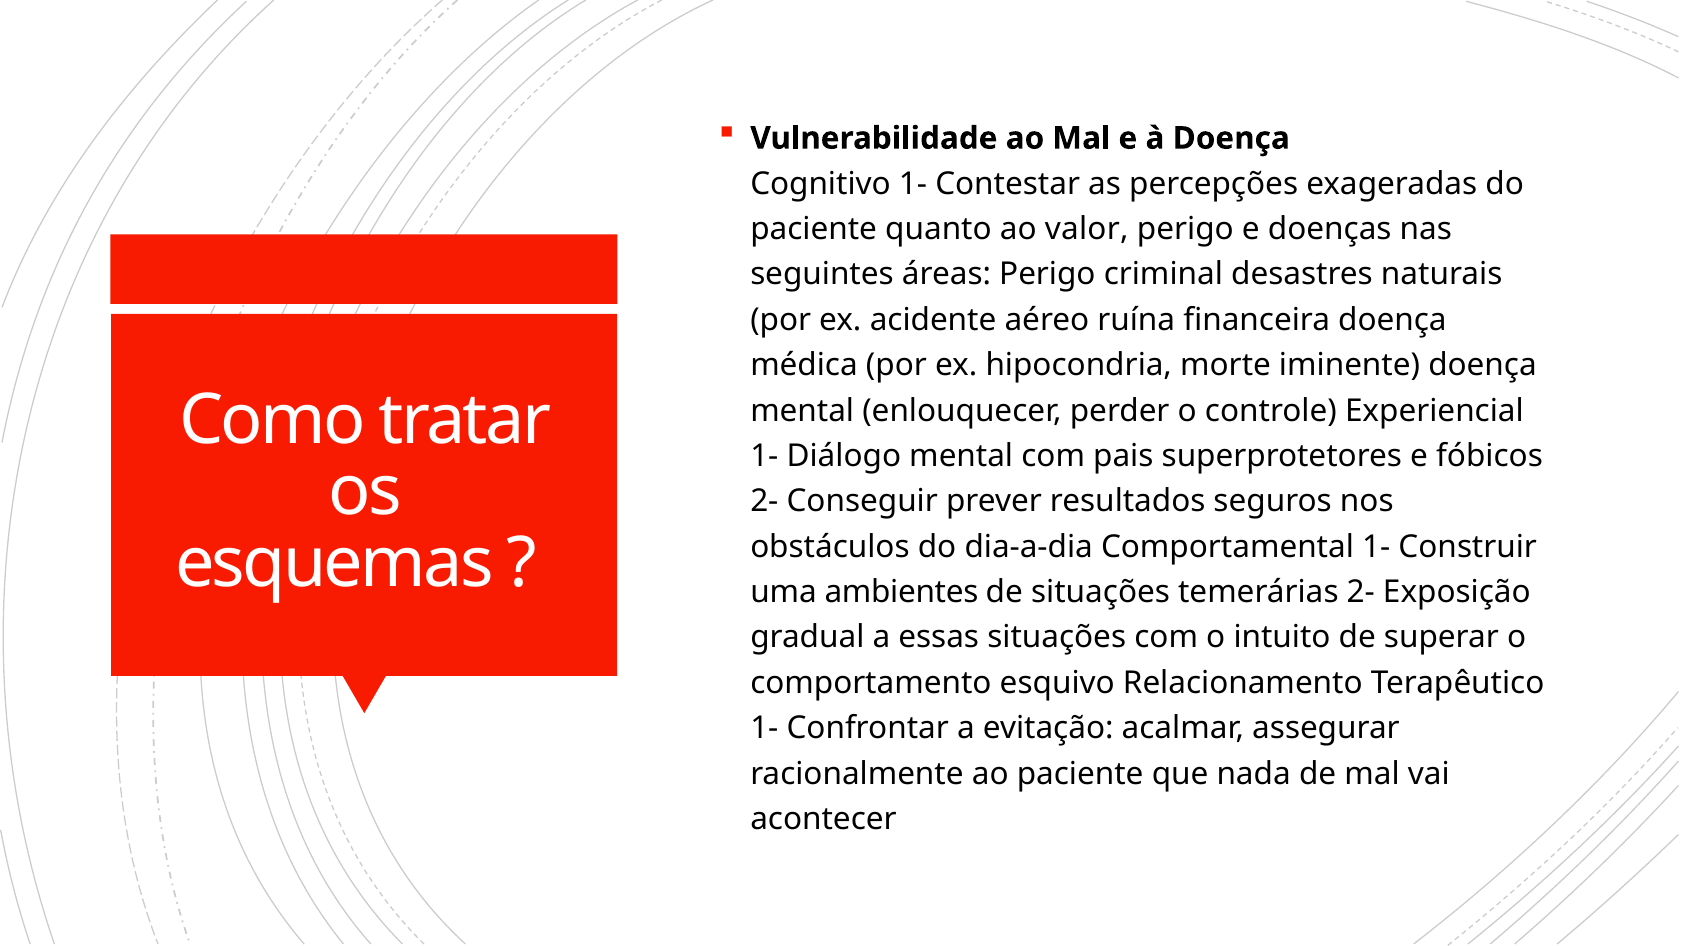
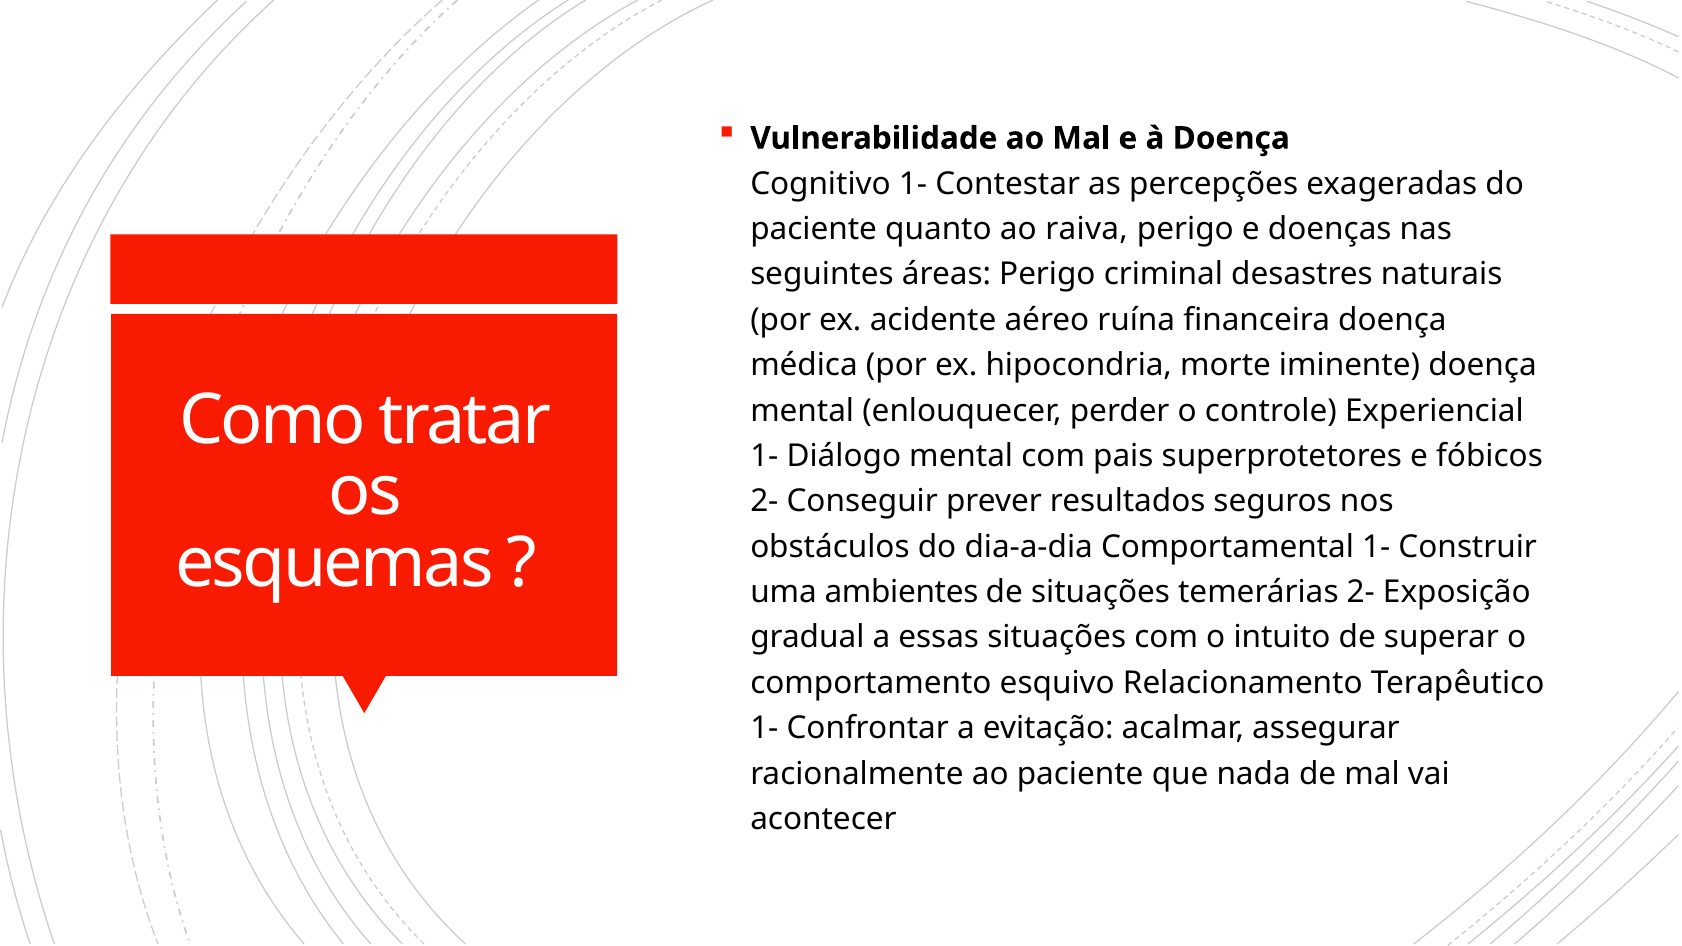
valor: valor -> raiva
